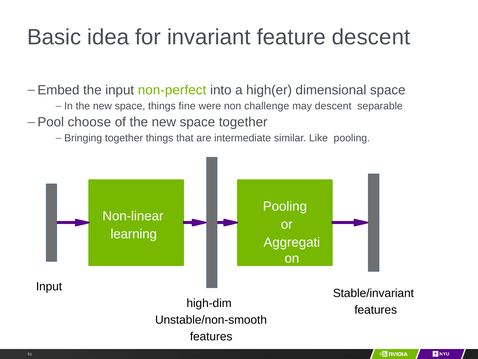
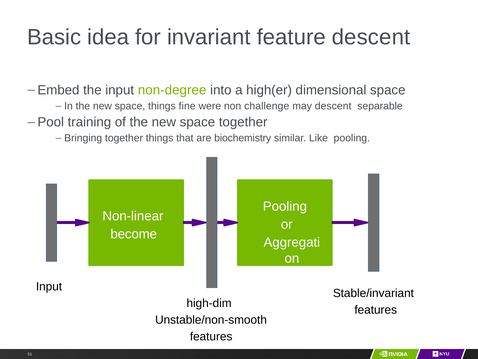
non-perfect: non-perfect -> non-degree
choose: choose -> training
intermediate: intermediate -> biochemistry
learning: learning -> become
